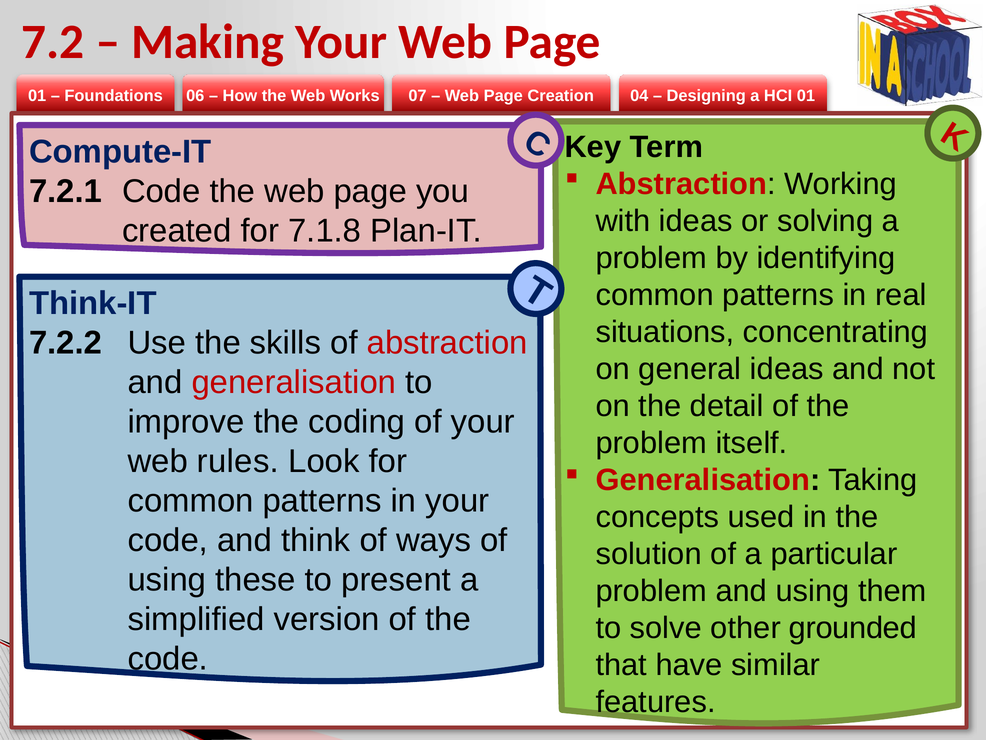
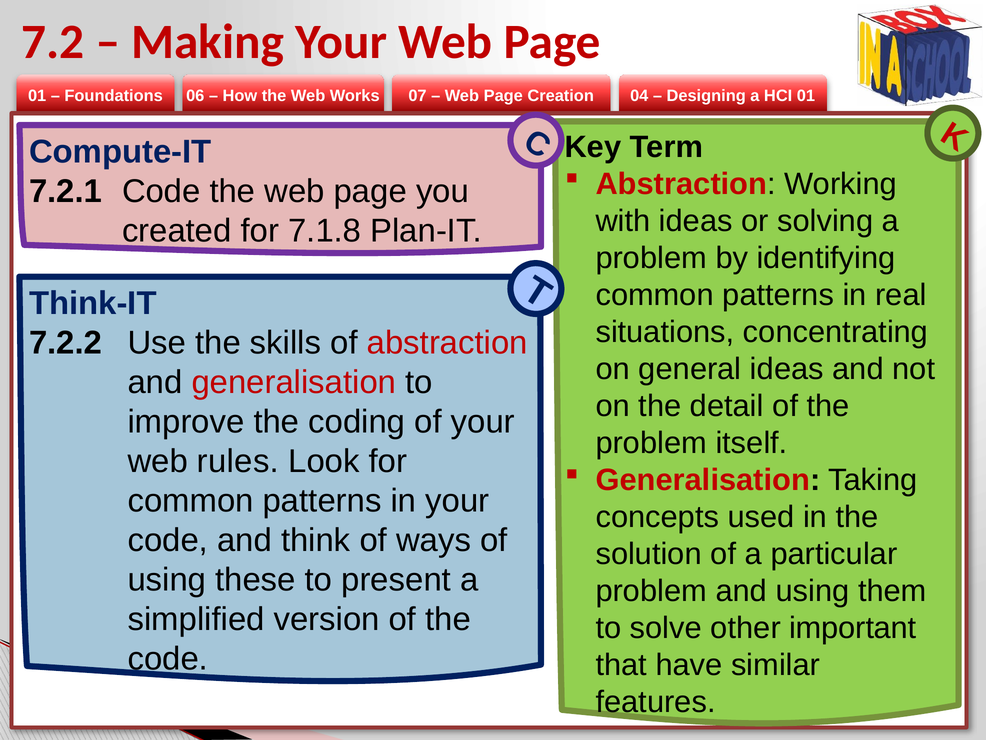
grounded: grounded -> important
